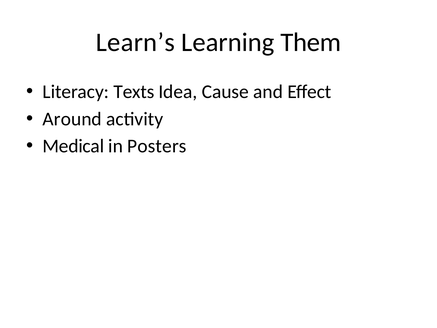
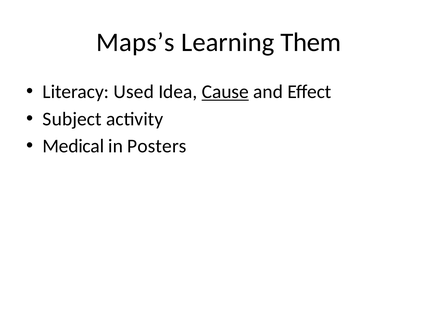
Learn’s: Learn’s -> Maps’s
Texts: Texts -> Used
Cause underline: none -> present
Around: Around -> Subject
